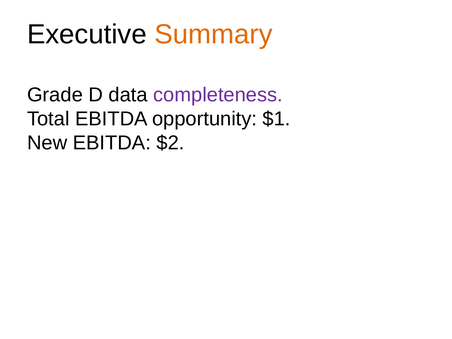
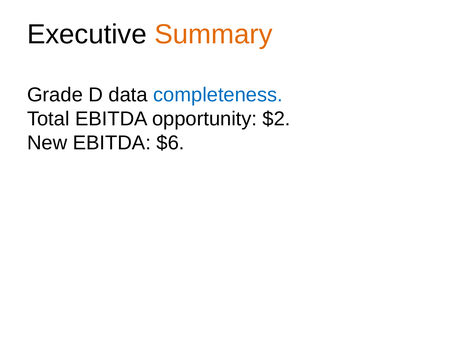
completeness colour: purple -> blue
$1: $1 -> $2
$2: $2 -> $6
